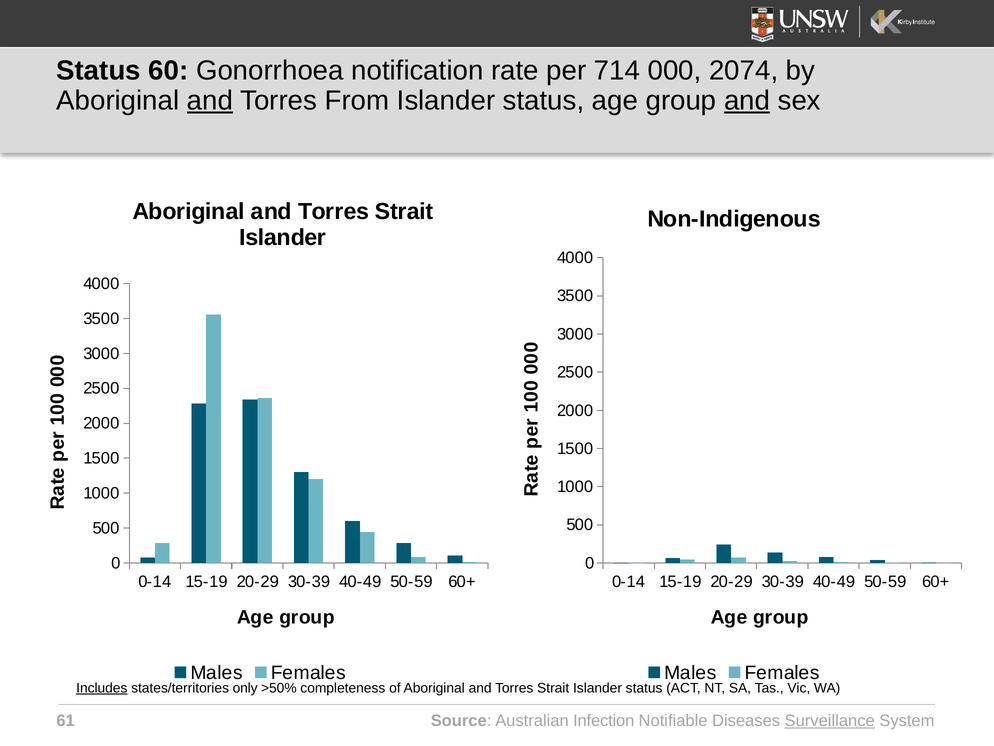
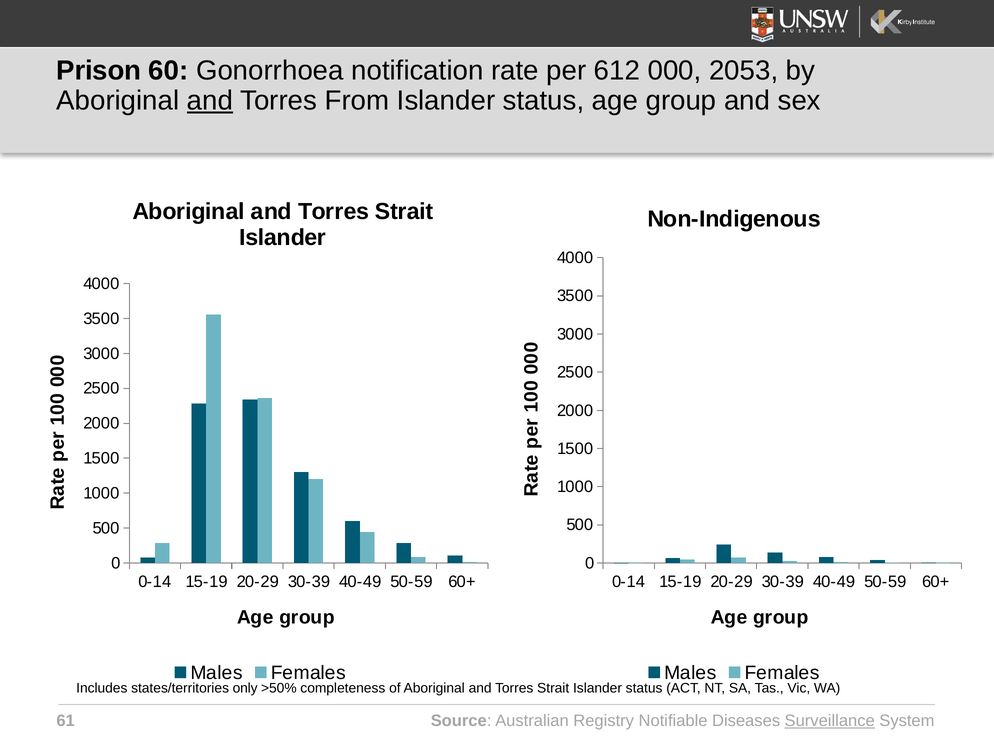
Status at (99, 71): Status -> Prison
714: 714 -> 612
2074: 2074 -> 2053
and at (747, 101) underline: present -> none
Includes underline: present -> none
Infection: Infection -> Registry
